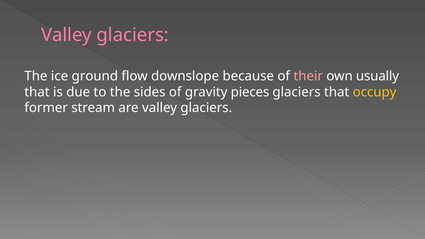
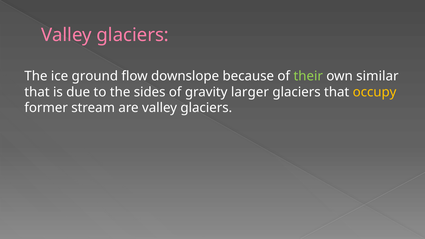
their colour: pink -> light green
usually: usually -> similar
pieces: pieces -> larger
